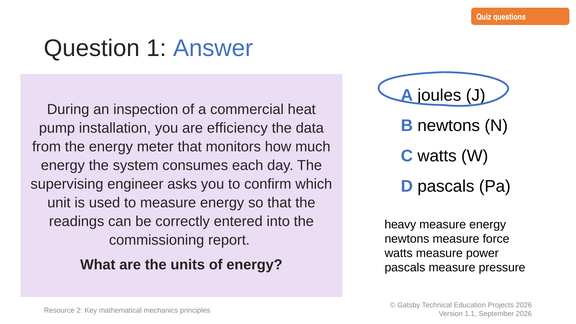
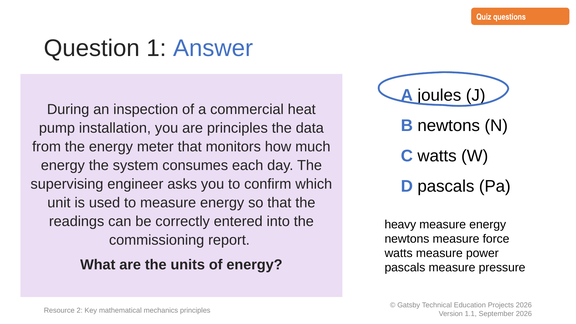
are efficiency: efficiency -> principles
